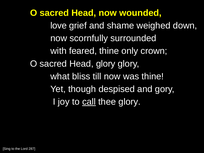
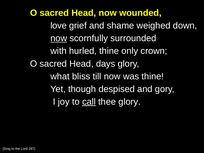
now at (59, 38) underline: none -> present
feared: feared -> hurled
Head glory: glory -> days
